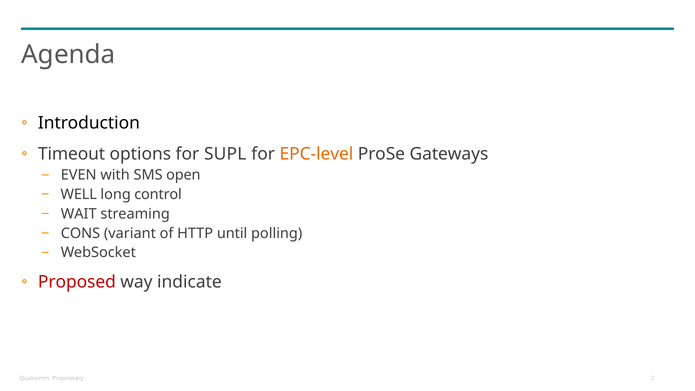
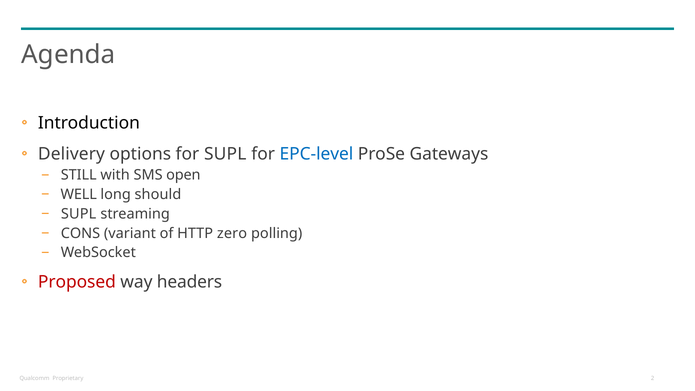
Timeout: Timeout -> Delivery
EPC-level colour: orange -> blue
EVEN: EVEN -> STILL
control: control -> should
WAIT at (79, 214): WAIT -> SUPL
until: until -> zero
indicate: indicate -> headers
